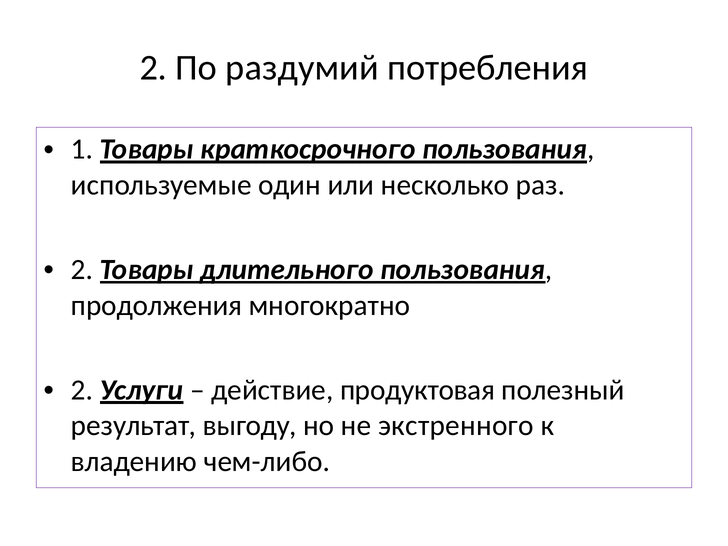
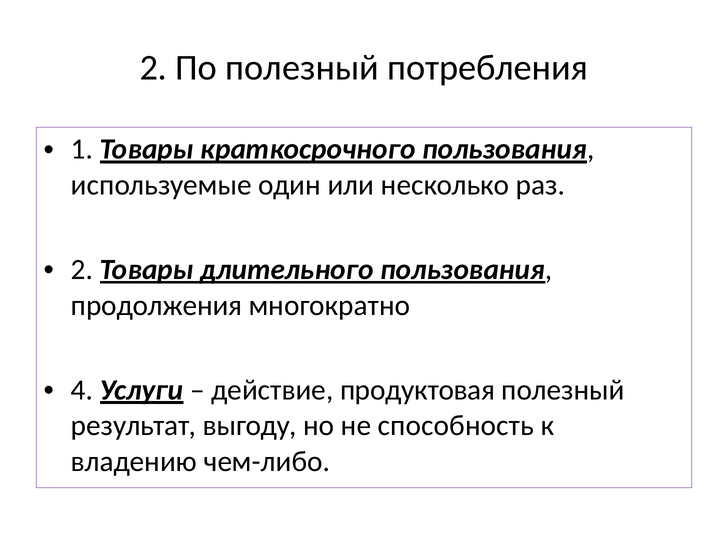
По раздумий: раздумий -> полезный
2 at (82, 390): 2 -> 4
экстренного: экстренного -> способность
